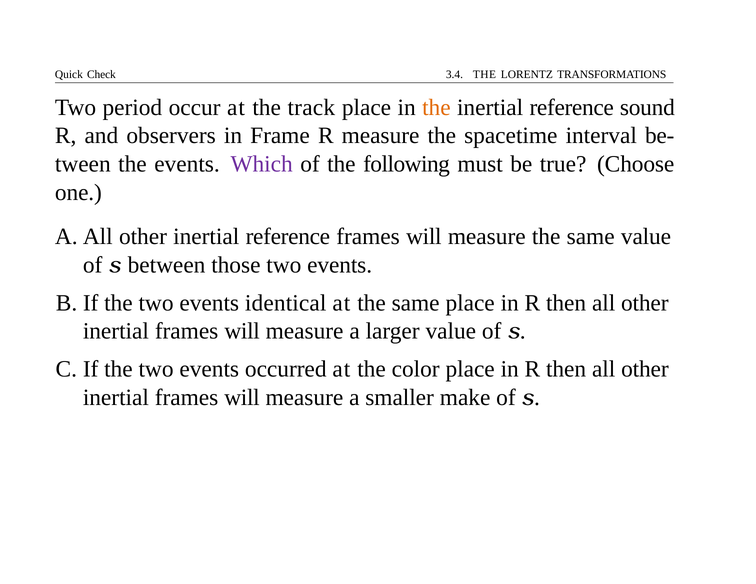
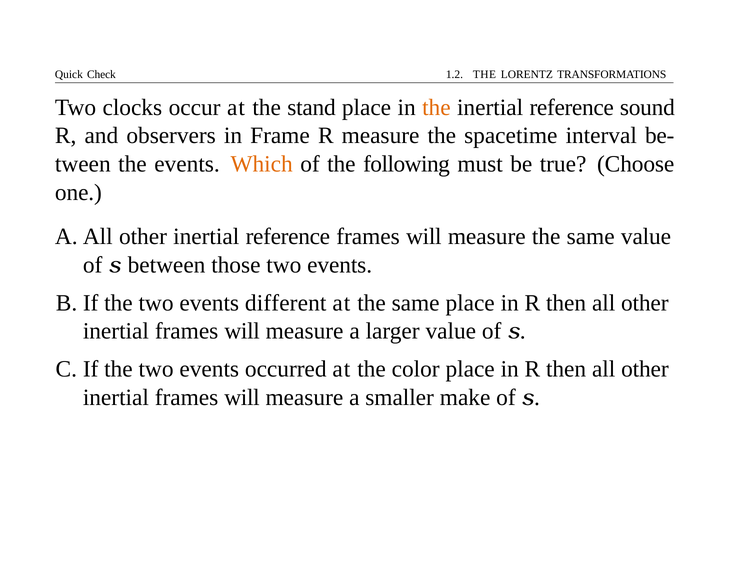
3.4: 3.4 -> 1.2
period: period -> clocks
track: track -> stand
Which colour: purple -> orange
identical: identical -> different
